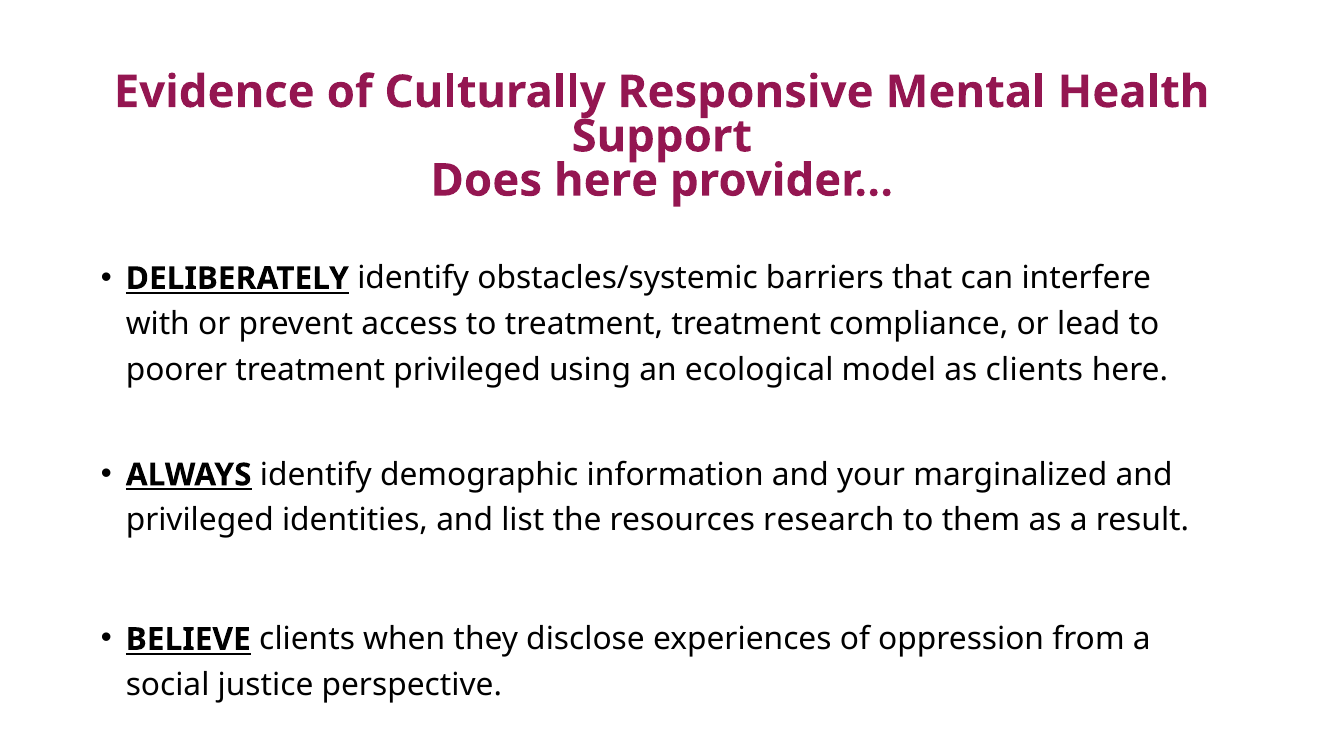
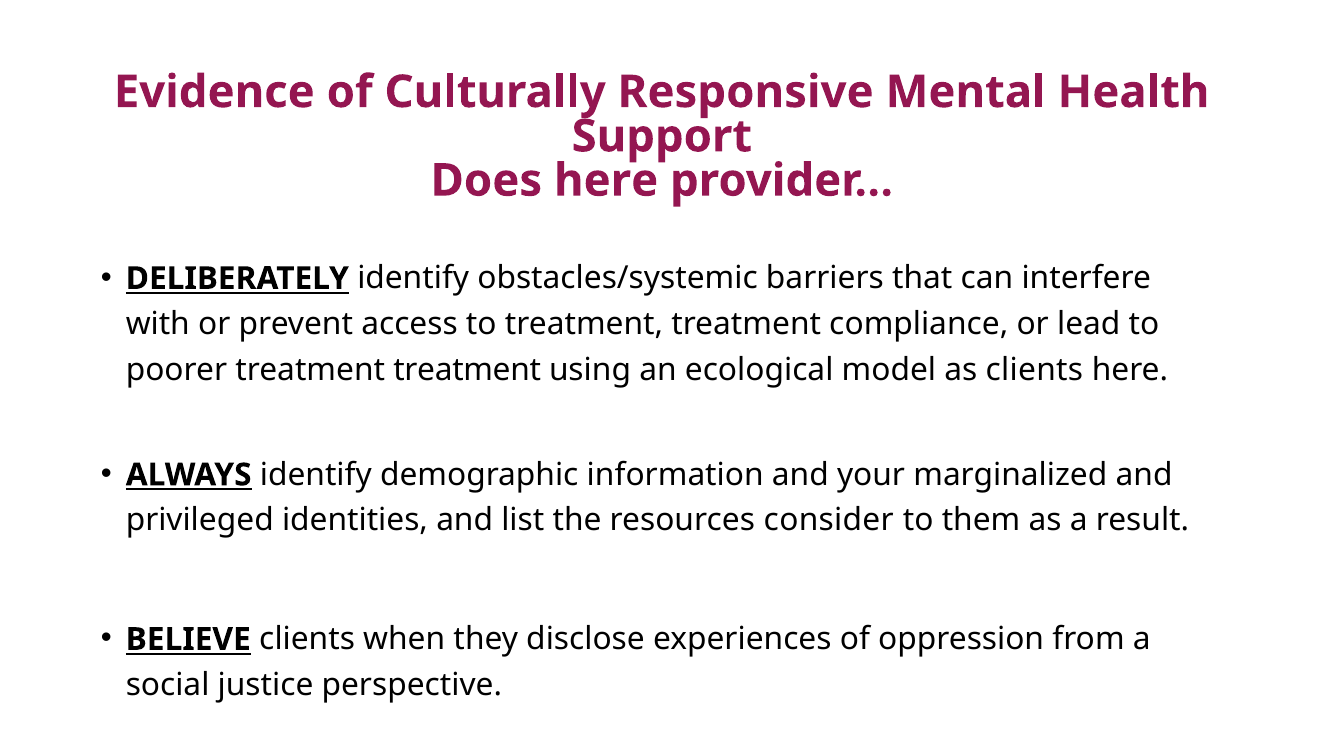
poorer treatment privileged: privileged -> treatment
research: research -> consider
